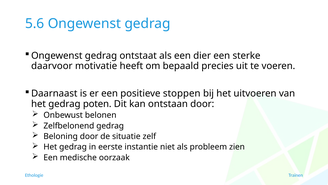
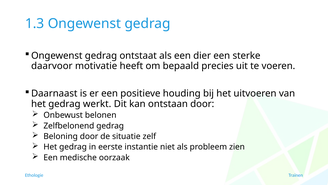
5.6: 5.6 -> 1.3
stoppen: stoppen -> houding
poten: poten -> werkt
